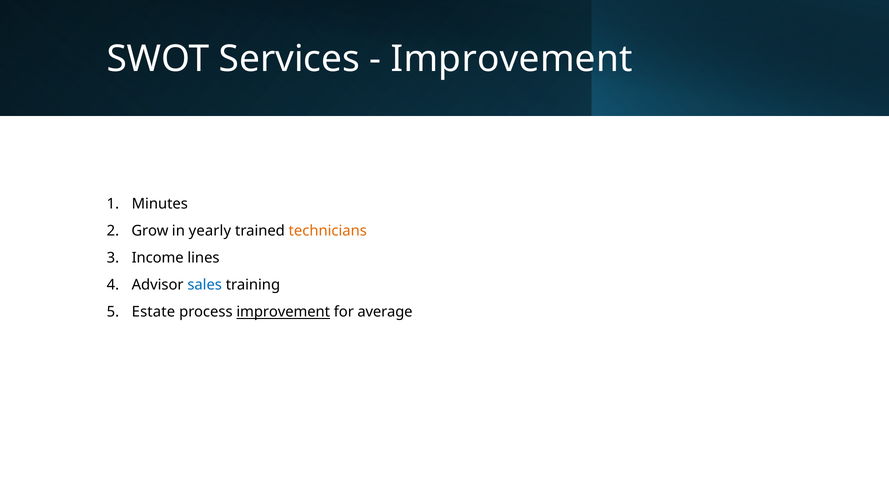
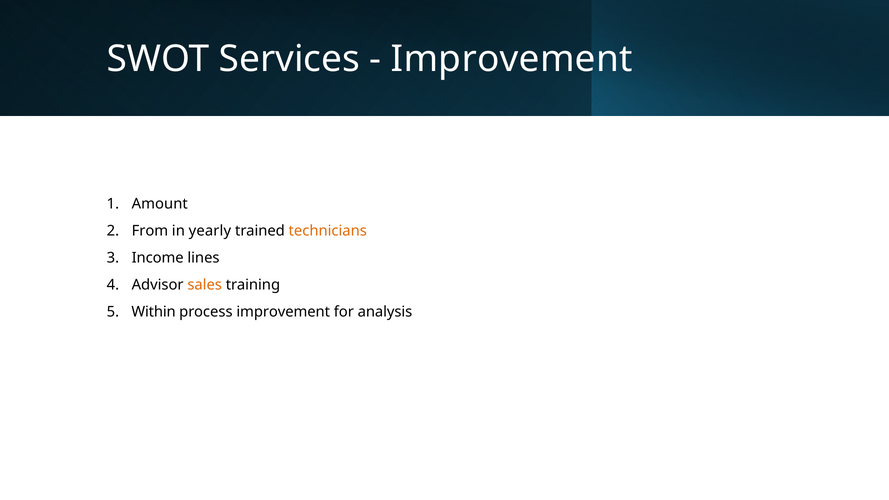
Minutes: Minutes -> Amount
Grow: Grow -> From
sales colour: blue -> orange
Estate: Estate -> Within
improvement at (283, 312) underline: present -> none
average: average -> analysis
